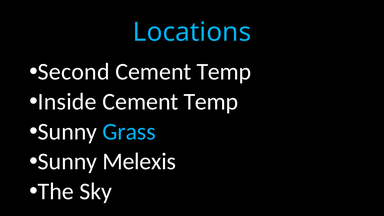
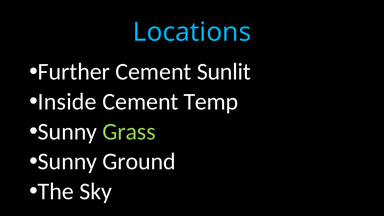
Second: Second -> Further
Temp at (224, 72): Temp -> Sunlit
Grass colour: light blue -> light green
Melexis: Melexis -> Ground
